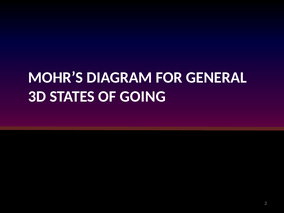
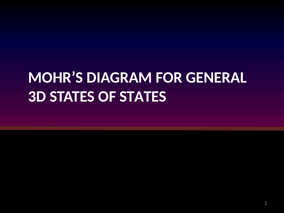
OF GOING: GOING -> STATES
